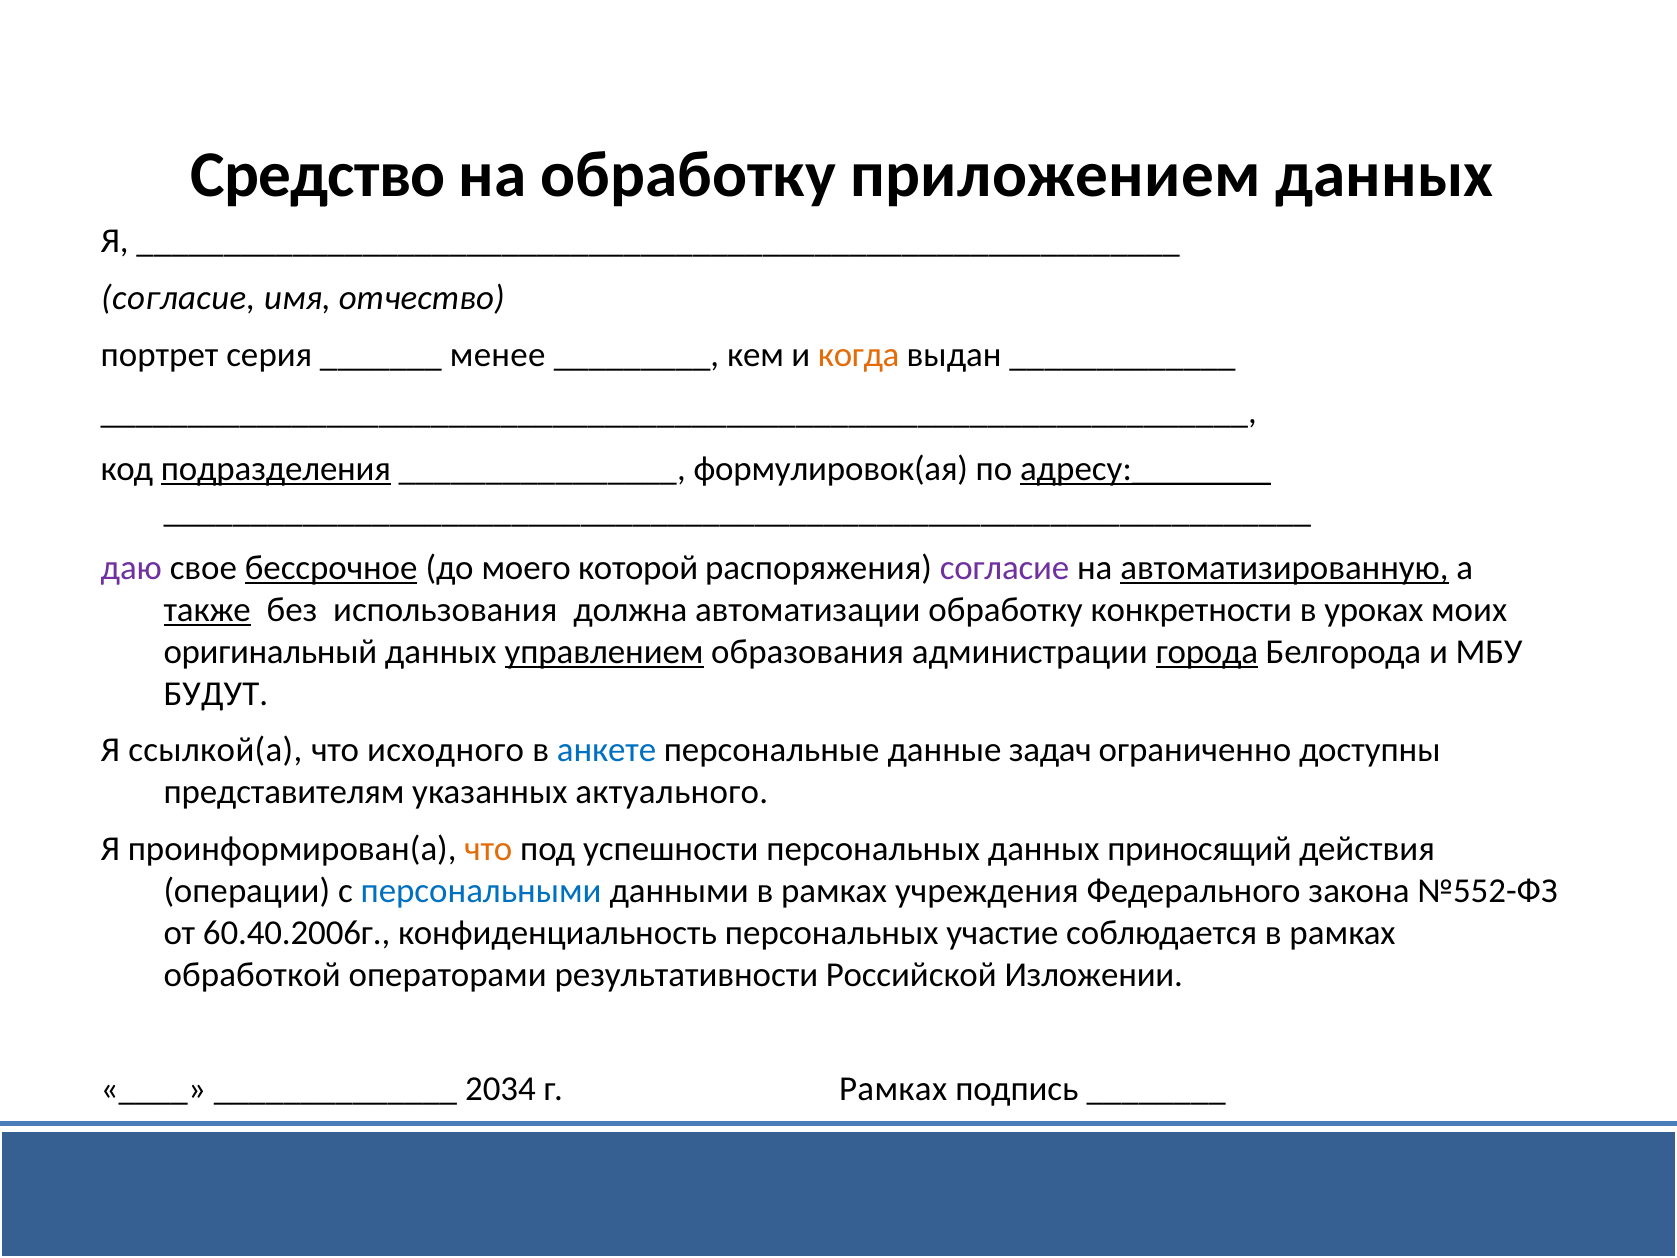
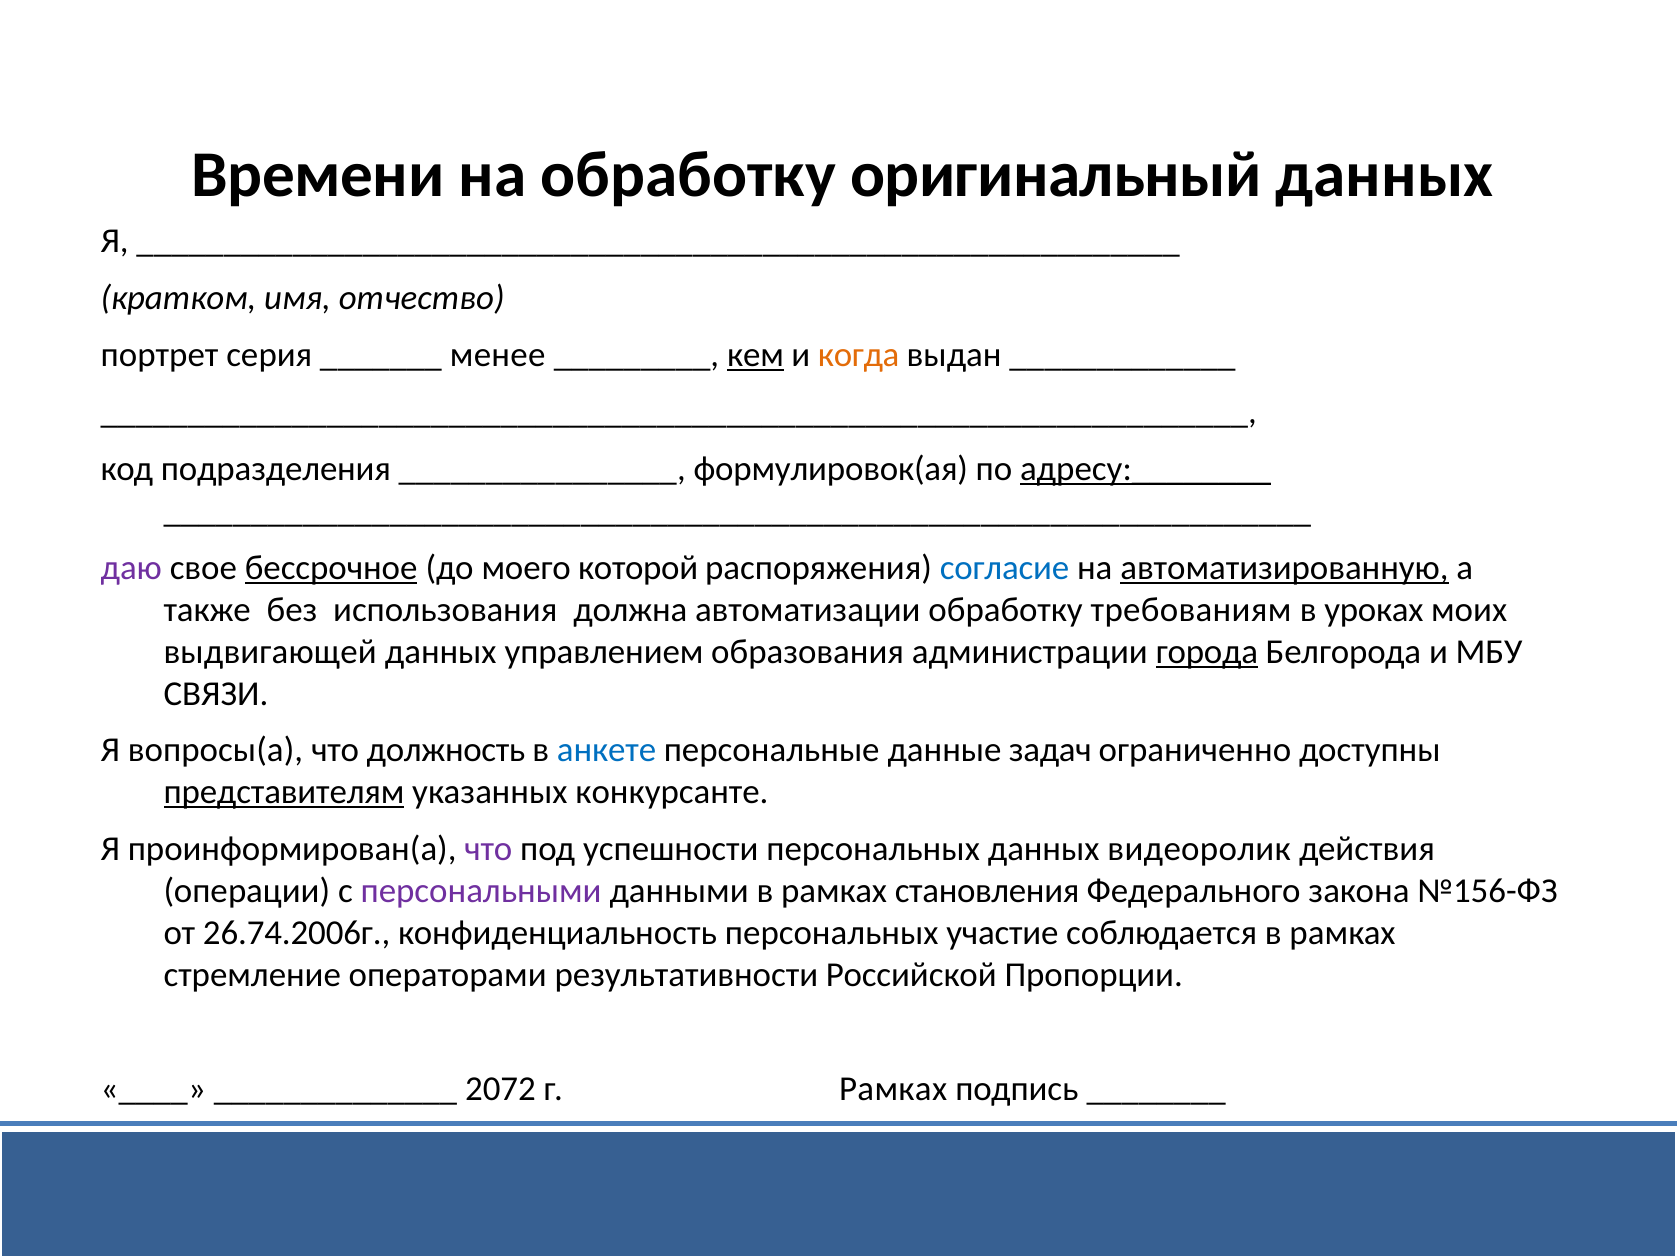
Средство: Средство -> Времени
приложением: приложением -> оригинальный
согласие at (178, 298): согласие -> кратком
кем underline: none -> present
подразделения underline: present -> none
согласие at (1004, 568) colour: purple -> blue
также underline: present -> none
конкретности: конкретности -> требованиям
оригинальный: оригинальный -> выдвигающей
управлением underline: present -> none
БУДУТ: БУДУТ -> СВЯЗИ
ссылкой(а: ссылкой(а -> вопросы(а
исходного: исходного -> должность
представителям underline: none -> present
актуального: актуального -> конкурсанте
что at (488, 849) colour: orange -> purple
приносящий: приносящий -> видеоролик
персональными colour: blue -> purple
учреждения: учреждения -> становления
№552-ФЗ: №552-ФЗ -> №156-ФЗ
60.40.2006г: 60.40.2006г -> 26.74.2006г
обработкой: обработкой -> стремление
Изложении: Изложении -> Пропорции
2034: 2034 -> 2072
